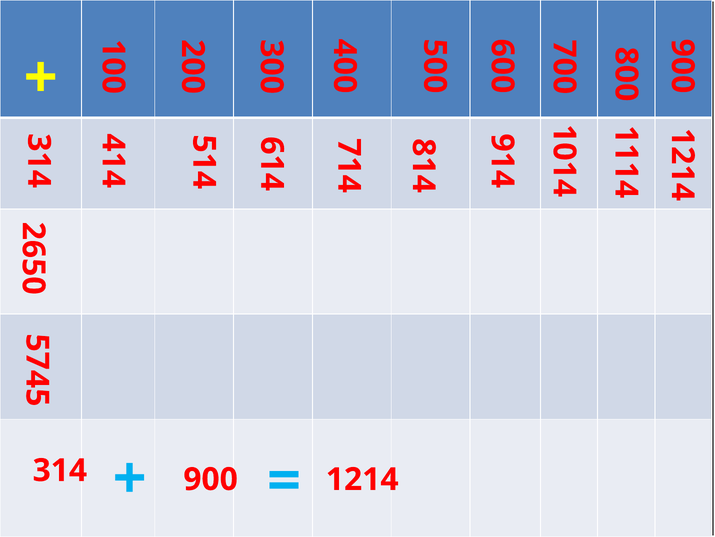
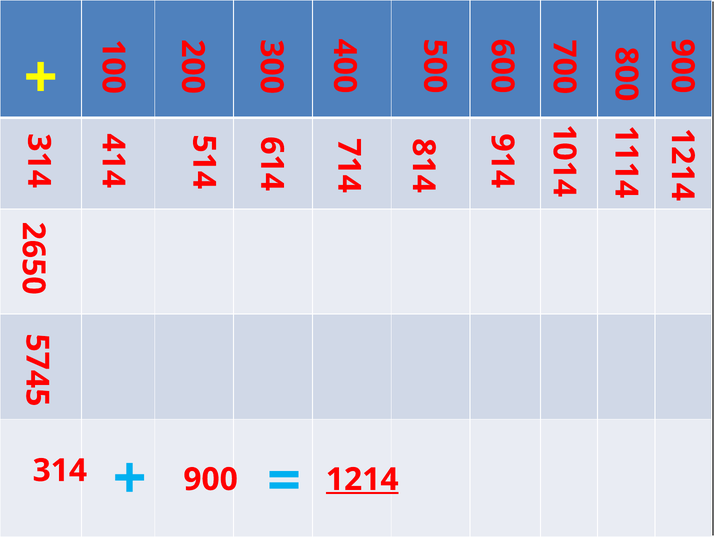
1214 underline: none -> present
